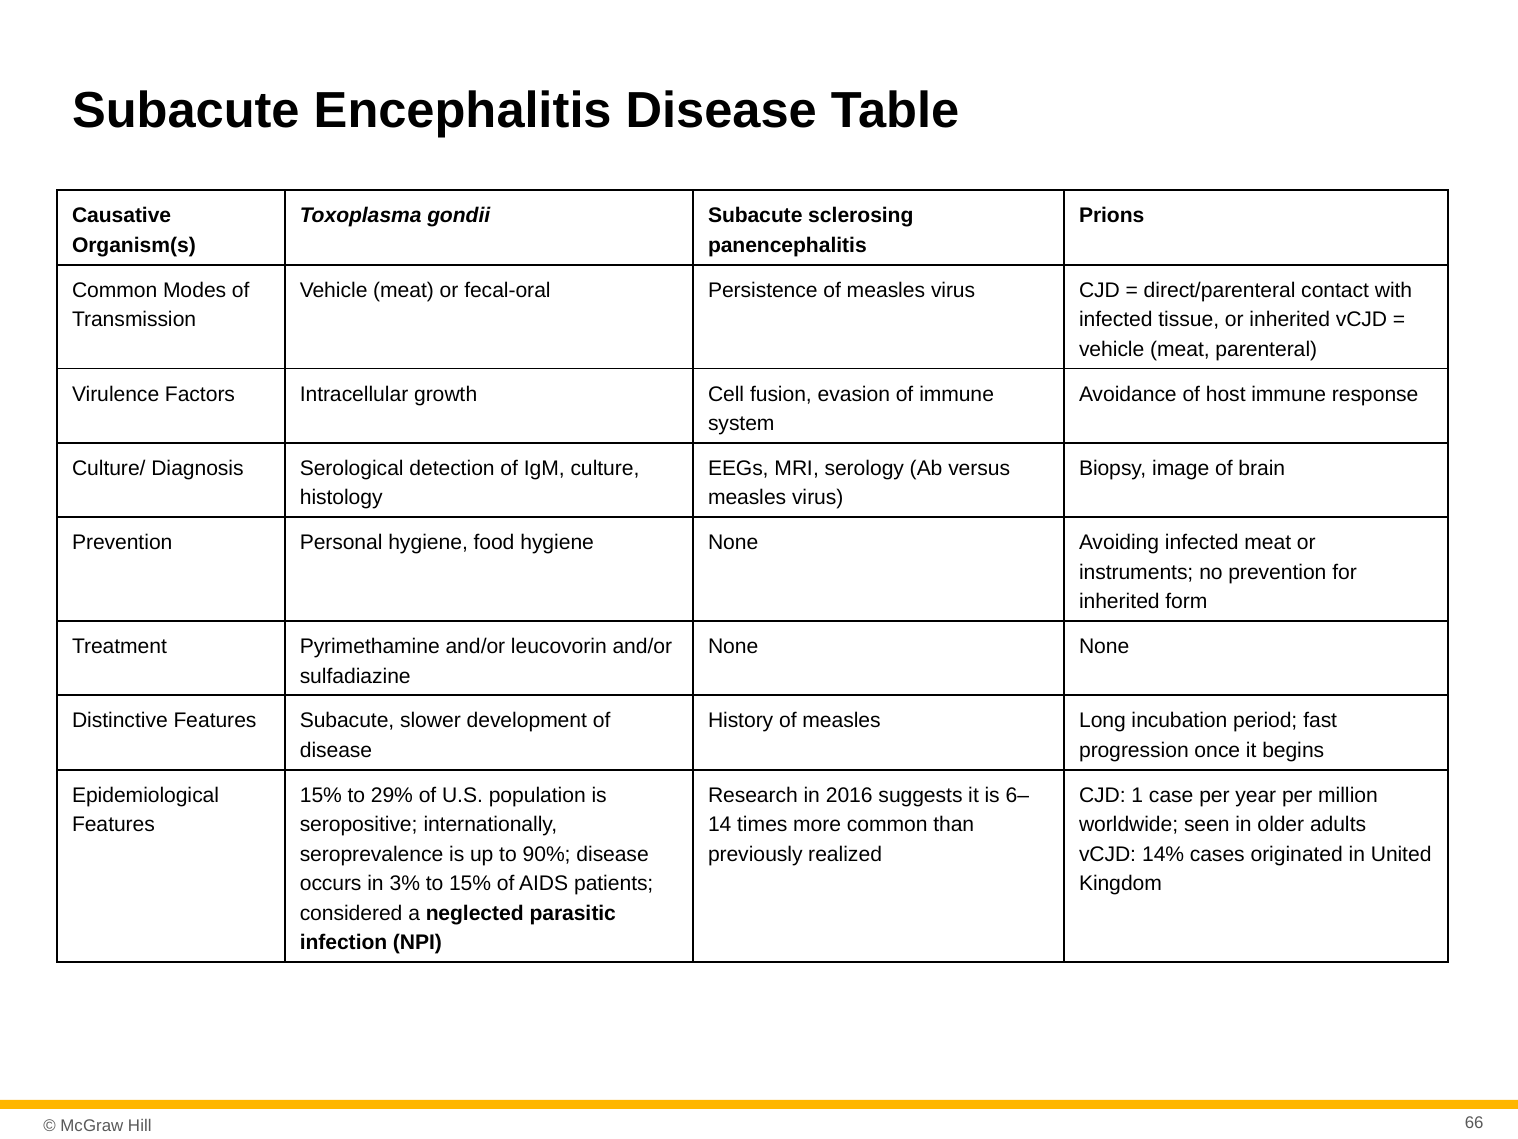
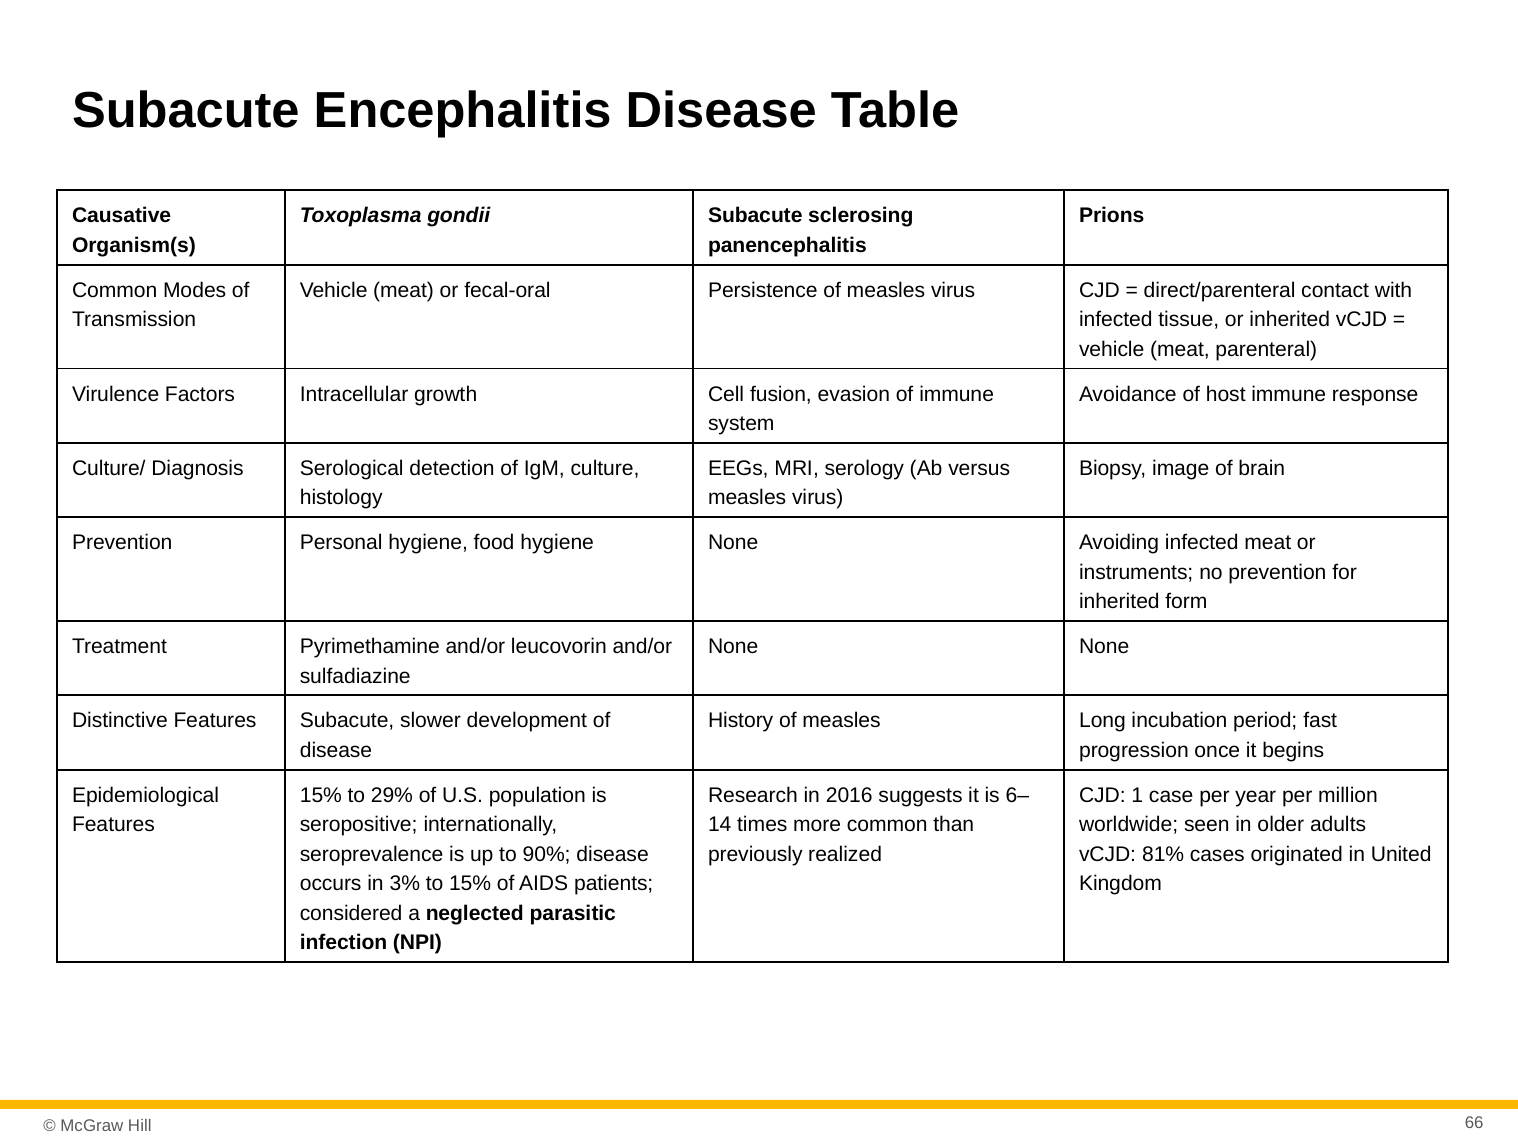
14%: 14% -> 81%
